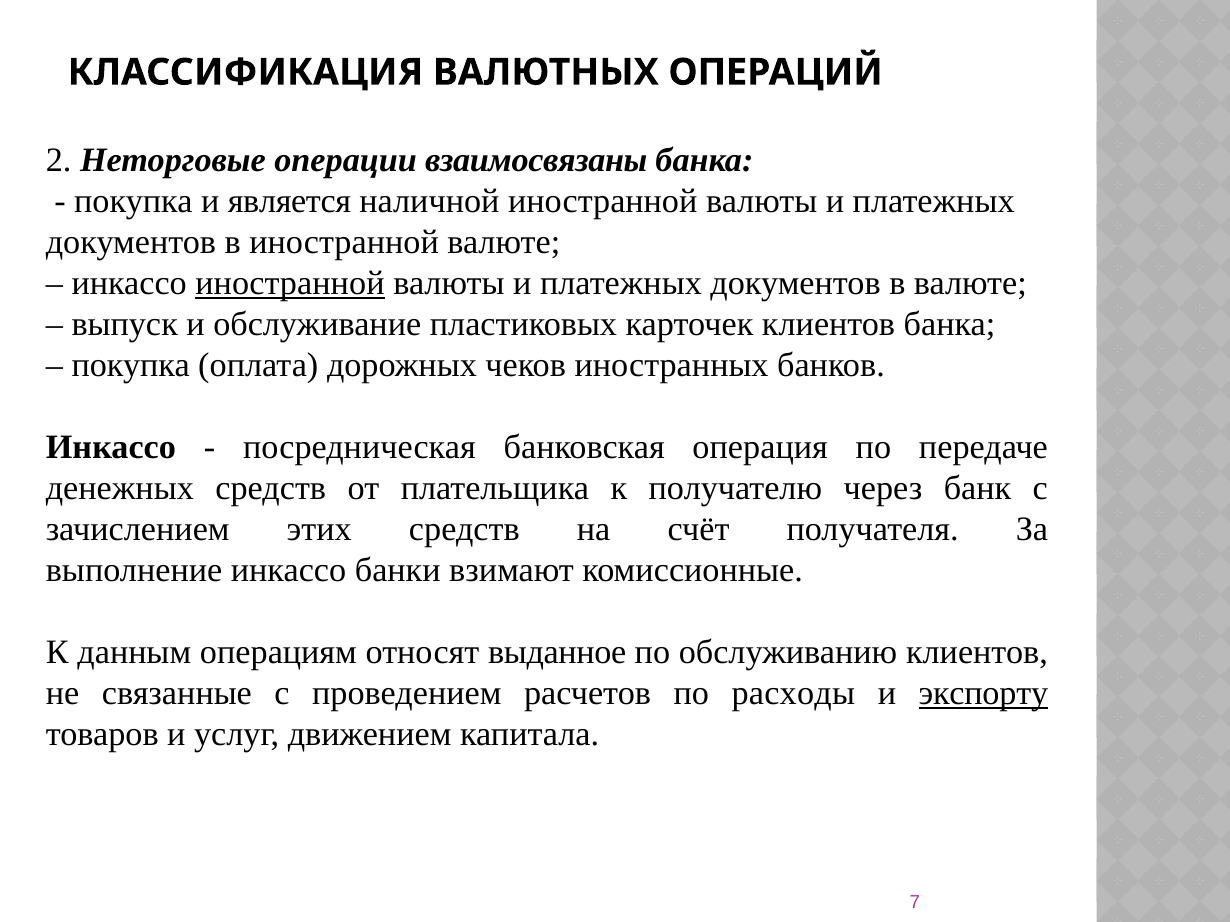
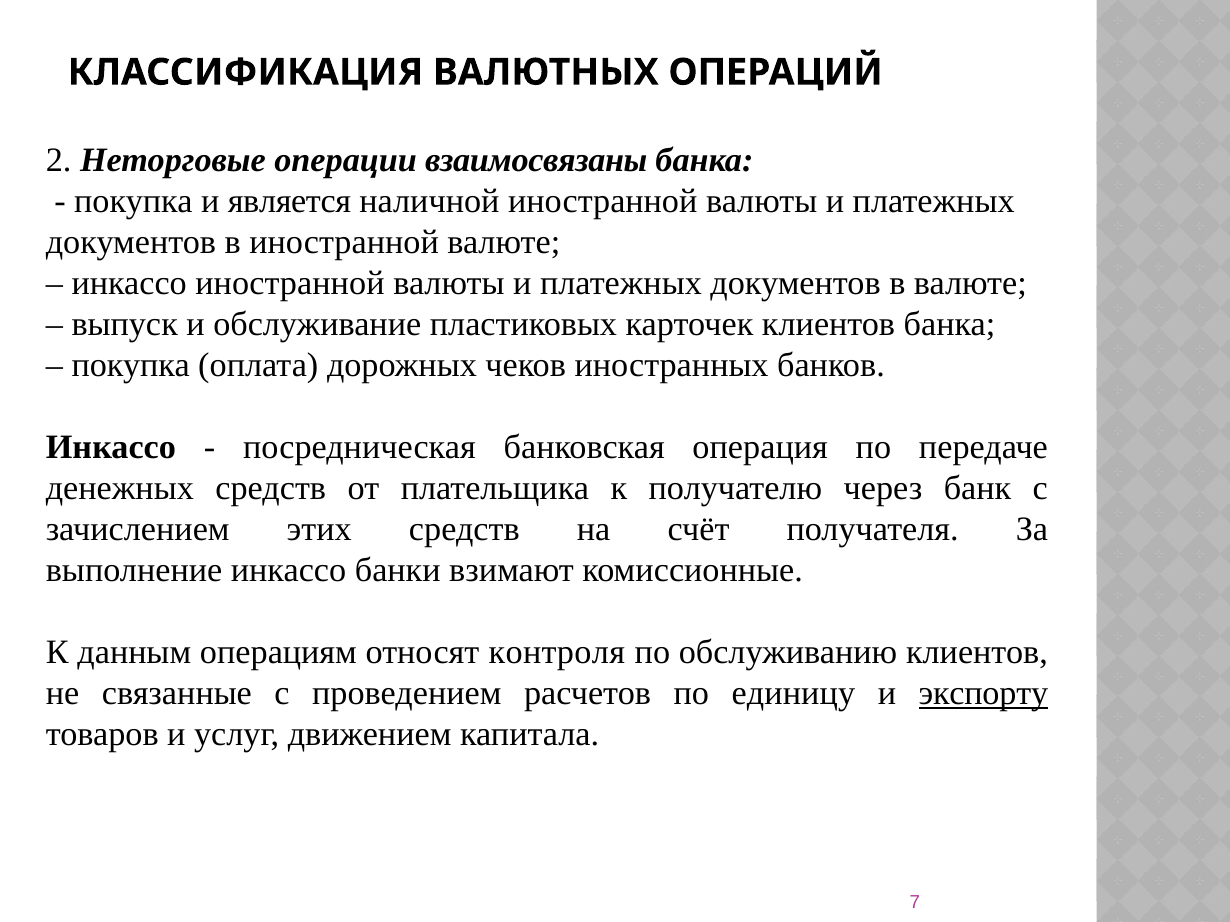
иностранной at (290, 284) underline: present -> none
выданное: выданное -> контроля
расходы: расходы -> единицу
